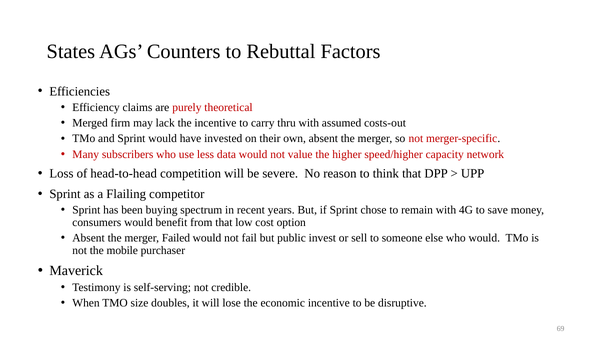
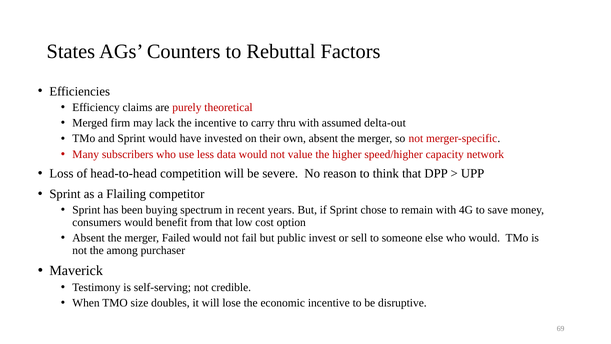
costs-out: costs-out -> delta-out
mobile: mobile -> among
